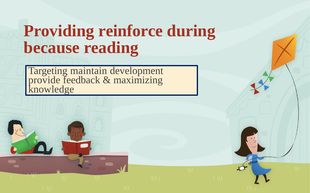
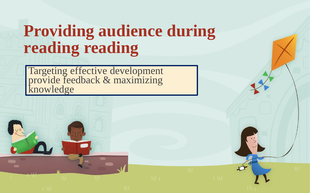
reinforce: reinforce -> audience
because at (52, 48): because -> reading
maintain: maintain -> effective
